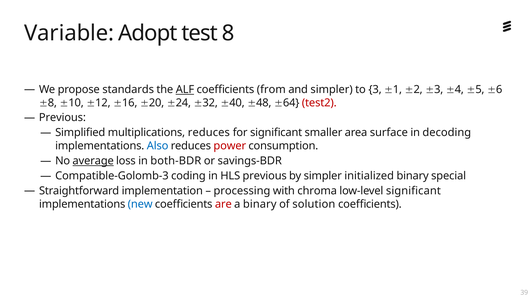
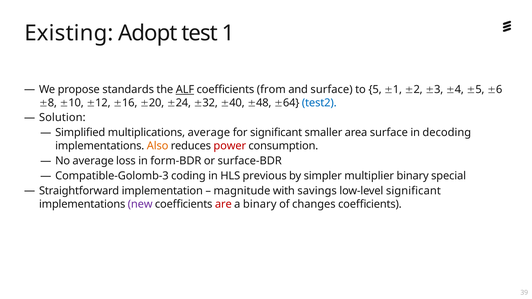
Variable: Variable -> Existing
8: 8 -> 1
and simpler: simpler -> surface
3: 3 -> 5
test2 colour: red -> blue
Previous at (62, 118): Previous -> Solution
multiplications reduces: reduces -> average
Also colour: blue -> orange
average at (93, 161) underline: present -> none
both-BDR: both-BDR -> form-BDR
savings-BDR: savings-BDR -> surface-BDR
initialized: initialized -> multiplier
processing: processing -> magnitude
chroma: chroma -> savings
new colour: blue -> purple
solution: solution -> changes
